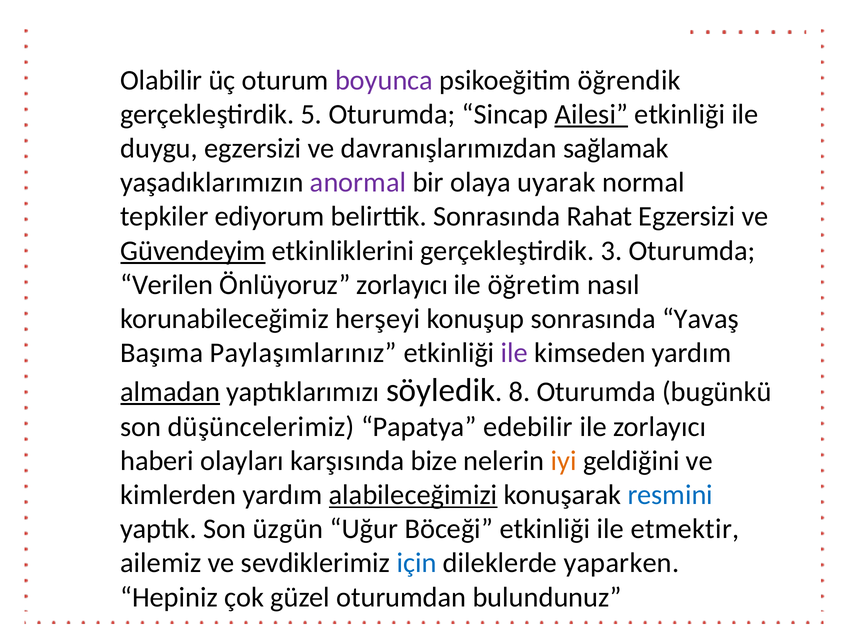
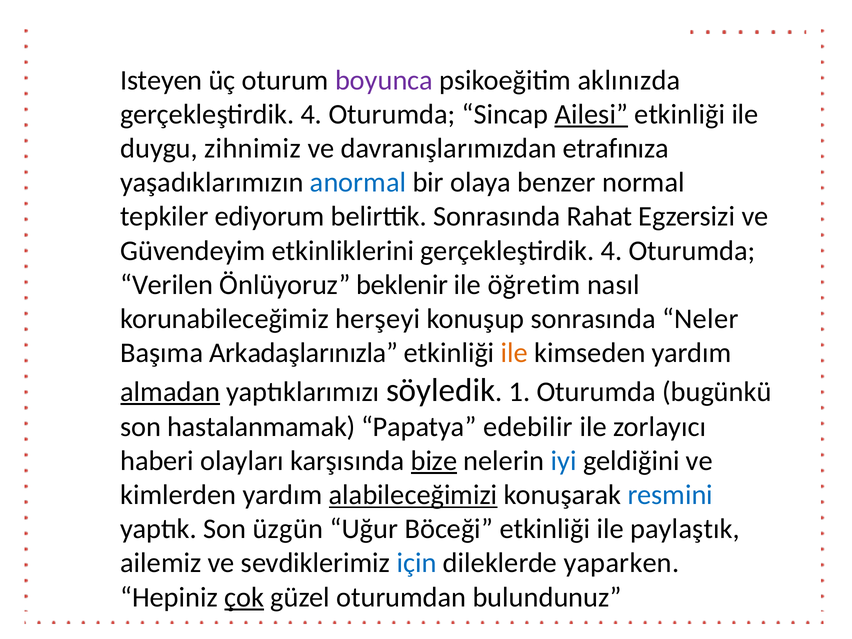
Olabilir: Olabilir -> Isteyen
öğrendik: öğrendik -> aklınızda
5 at (311, 114): 5 -> 4
duygu egzersizi: egzersizi -> zihnimiz
sağlamak: sağlamak -> etrafınıza
anormal colour: purple -> blue
uyarak: uyarak -> benzer
Güvendeyim underline: present -> none
etkinliklerini gerçekleştirdik 3: 3 -> 4
Önlüyoruz zorlayıcı: zorlayıcı -> beklenir
Yavaş: Yavaş -> Neler
Paylaşımlarınız: Paylaşımlarınız -> Arkadaşlarınızla
ile at (514, 353) colour: purple -> orange
8: 8 -> 1
düşüncelerimiz: düşüncelerimiz -> hastalanmamak
bize underline: none -> present
iyi colour: orange -> blue
etmektir: etmektir -> paylaştık
çok underline: none -> present
